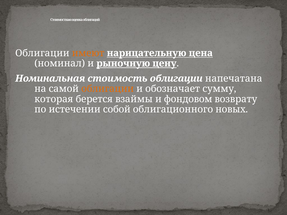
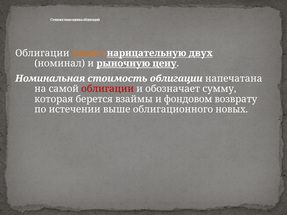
цена: цена -> двух
облигации at (108, 89) colour: orange -> red
собой: собой -> выше
